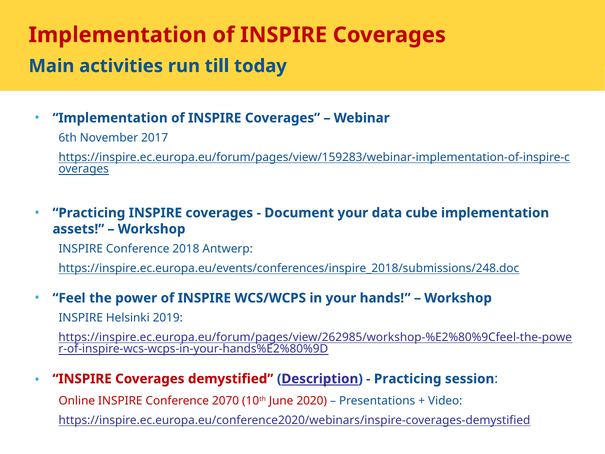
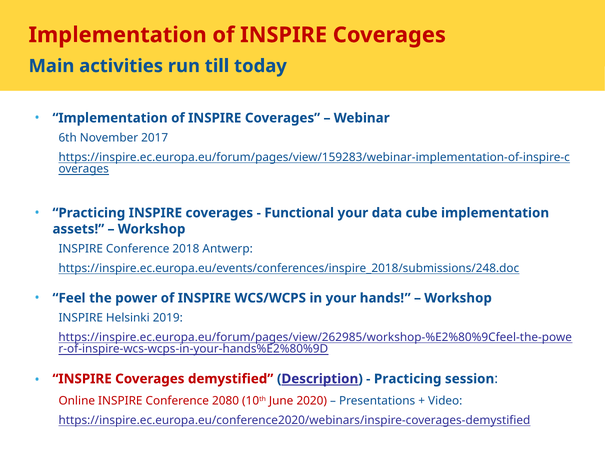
Document: Document -> Functional
2070: 2070 -> 2080
